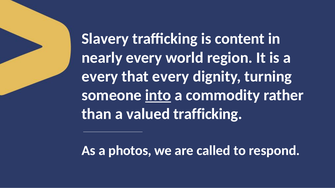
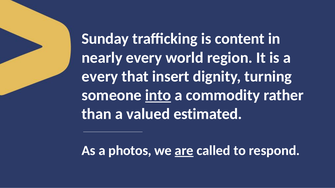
Slavery: Slavery -> Sunday
that every: every -> insert
valued trafficking: trafficking -> estimated
are underline: none -> present
